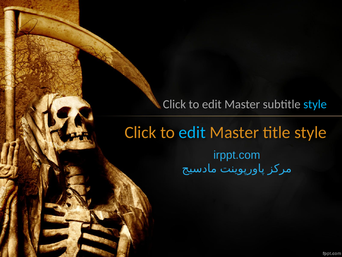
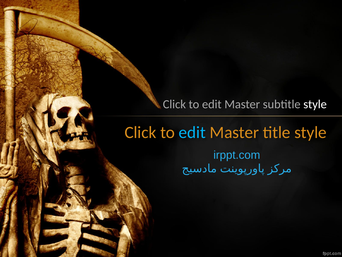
style at (315, 104) colour: light blue -> white
